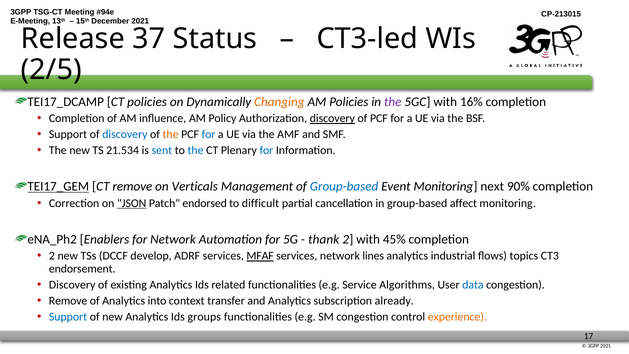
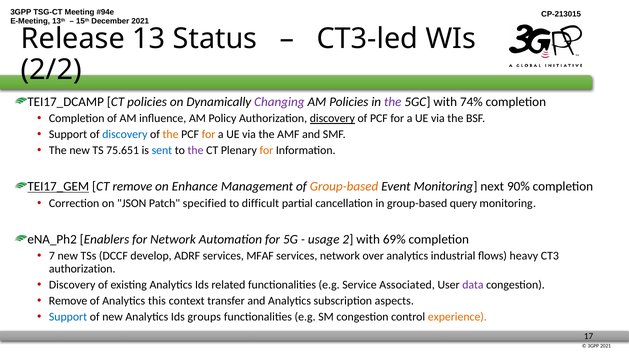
37: 37 -> 13
2/5: 2/5 -> 2/2
Changing colour: orange -> purple
16%: 16% -> 74%
for at (209, 134) colour: blue -> orange
21.534: 21.534 -> 75.651
the at (196, 150) colour: blue -> purple
for at (266, 150) colour: blue -> orange
Verticals: Verticals -> Enhance
Group-based at (344, 186) colour: blue -> orange
JSON underline: present -> none
endorsed: endorsed -> specified
affect: affect -> query
thank: thank -> usage
45%: 45% -> 69%
2 at (52, 256): 2 -> 7
MFAF underline: present -> none
lines: lines -> over
topics: topics -> heavy
endorsement at (82, 269): endorsement -> authorization
Algorithms: Algorithms -> Associated
data colour: blue -> purple
into: into -> this
already: already -> aspects
